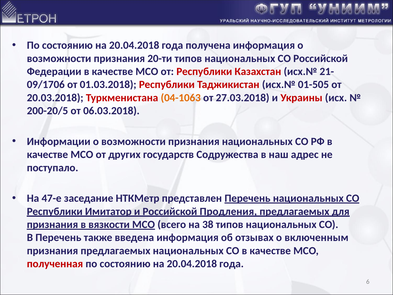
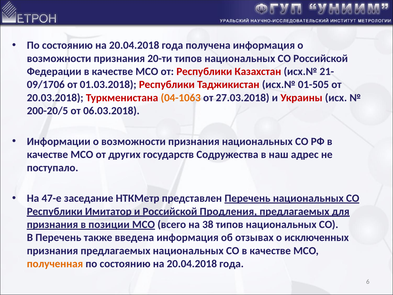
вязкости: вязкости -> позиции
включенным: включенным -> исключенных
полученная colour: red -> orange
